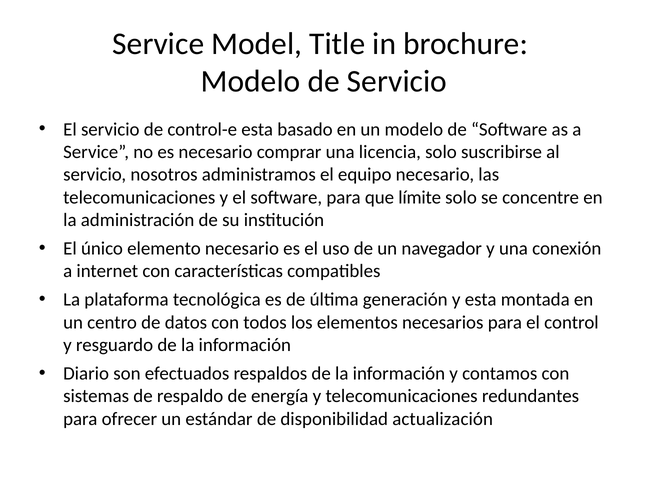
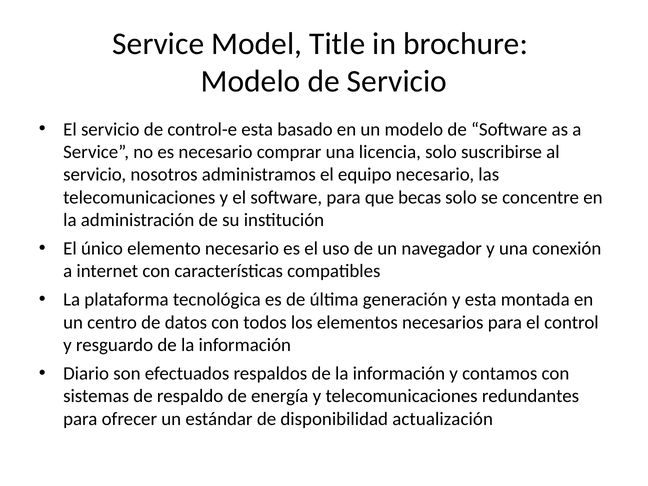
límite: límite -> becas
